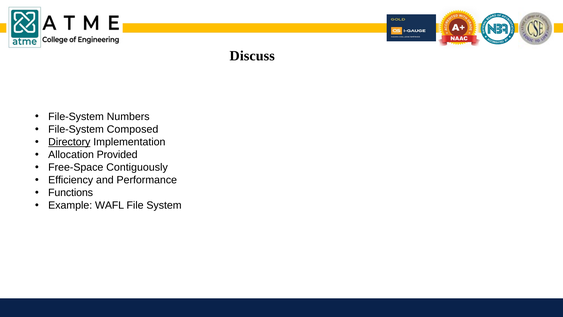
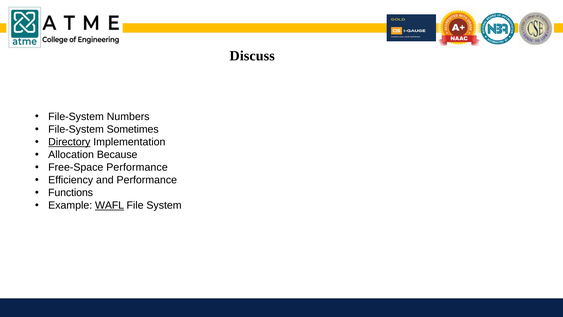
Composed: Composed -> Sometimes
Provided: Provided -> Because
Free-Space Contiguously: Contiguously -> Performance
WAFL underline: none -> present
